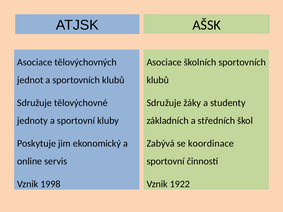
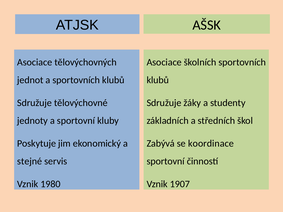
online: online -> stejné
1998: 1998 -> 1980
1922: 1922 -> 1907
